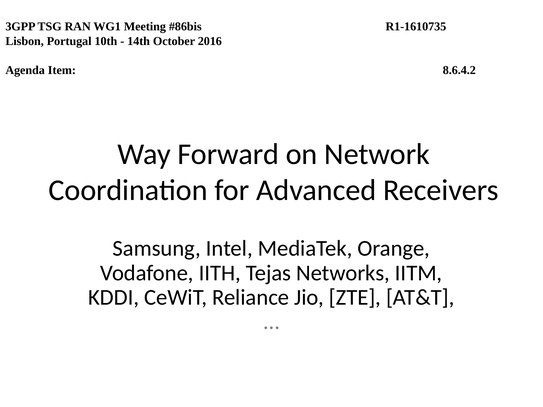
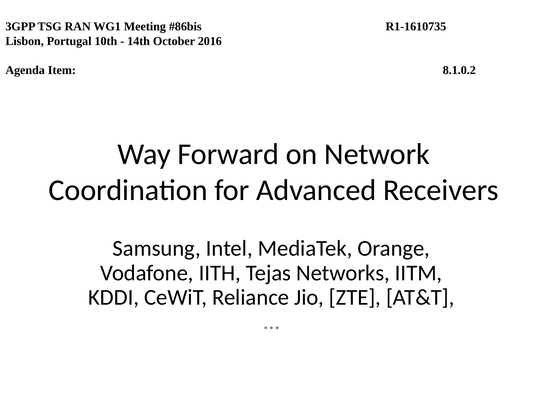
8.6.4.2: 8.6.4.2 -> 8.1.0.2
